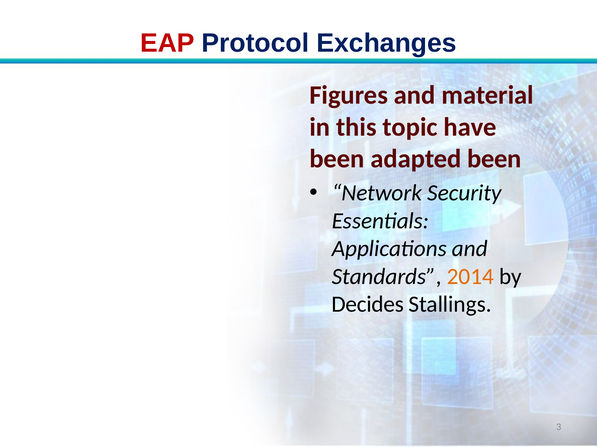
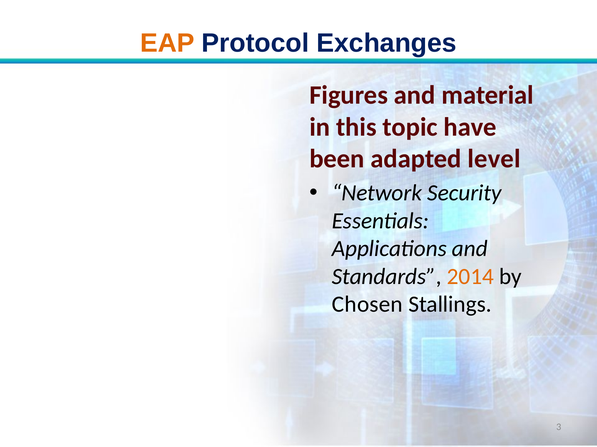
EAP colour: red -> orange
adapted been: been -> level
Decides: Decides -> Chosen
